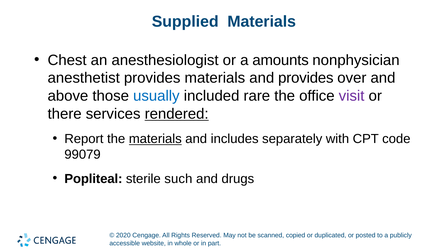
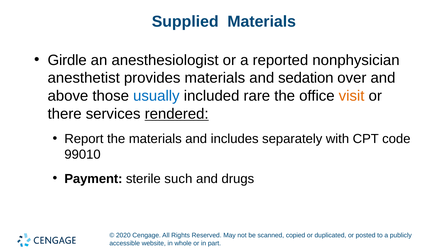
Chest: Chest -> Girdle
amounts: amounts -> reported
and provides: provides -> sedation
visit colour: purple -> orange
materials at (155, 139) underline: present -> none
99079: 99079 -> 99010
Popliteal: Popliteal -> Payment
